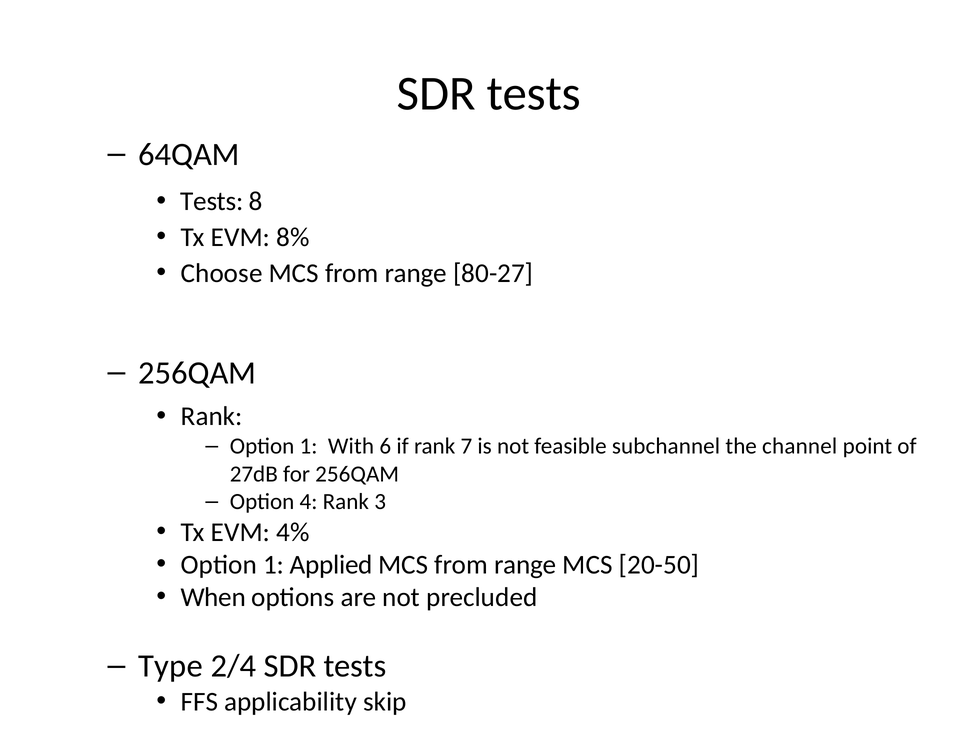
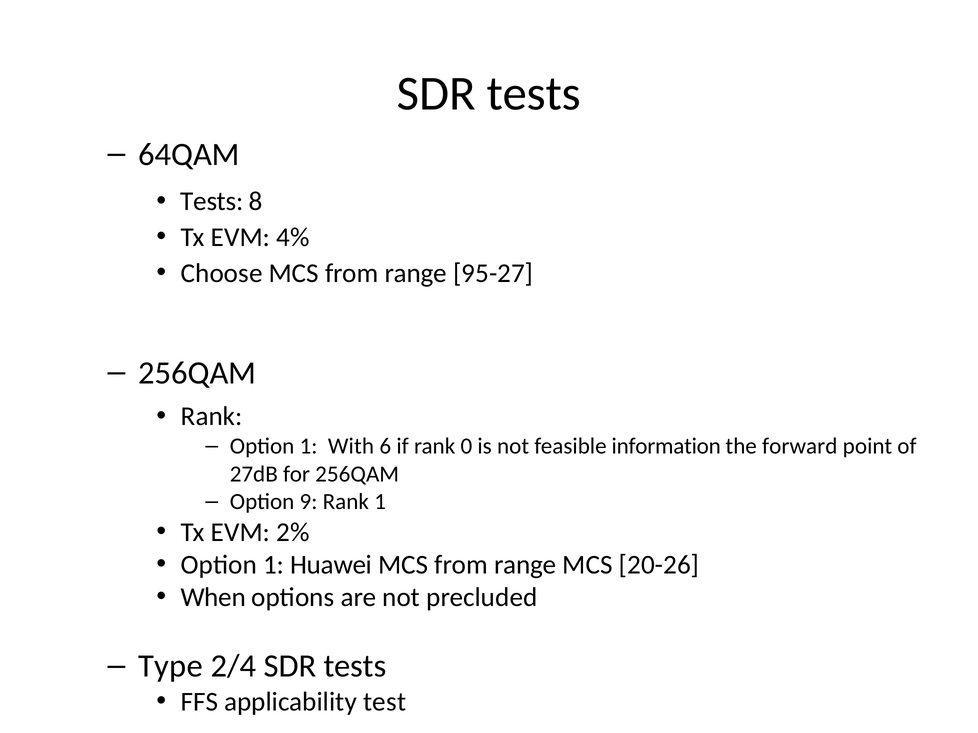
8%: 8% -> 4%
80-27: 80-27 -> 95-27
7: 7 -> 0
subchannel: subchannel -> information
channel: channel -> forward
4: 4 -> 9
Rank 3: 3 -> 1
4%: 4% -> 2%
Applied: Applied -> Huawei
20-50: 20-50 -> 20-26
skip: skip -> test
